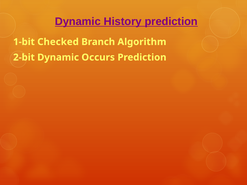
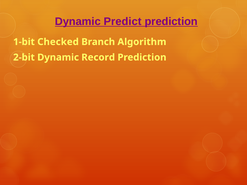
History: History -> Predict
Occurs: Occurs -> Record
